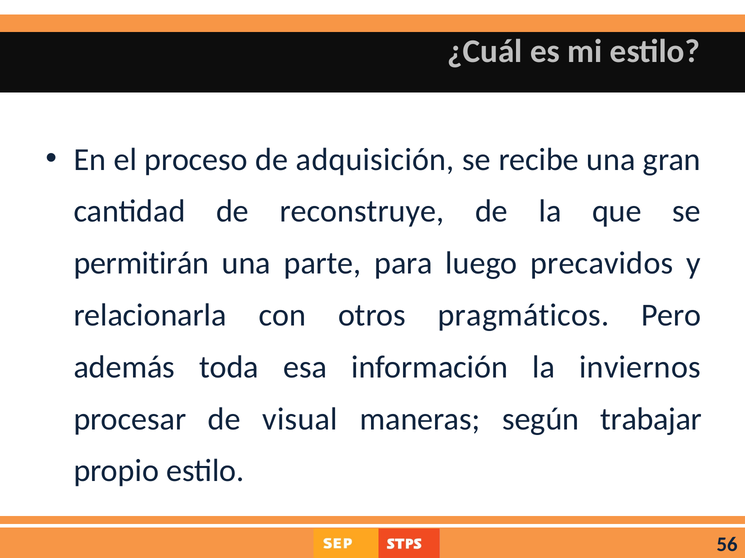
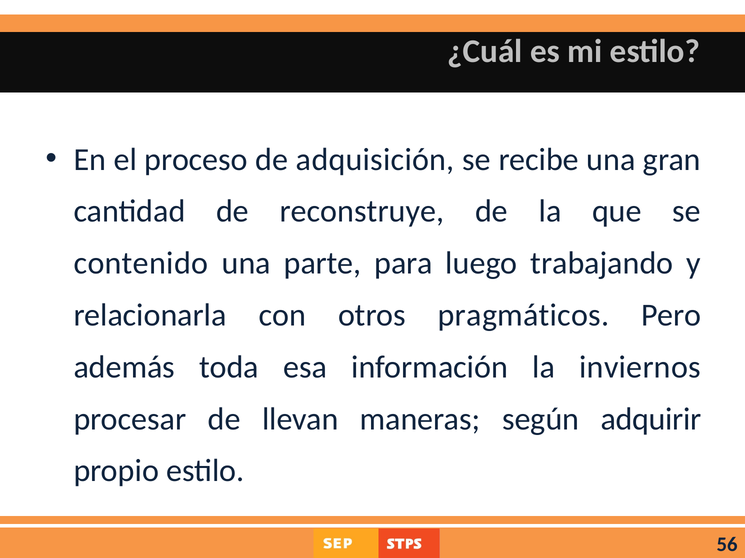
permitirán: permitirán -> contenido
precavidos: precavidos -> trabajando
visual: visual -> llevan
trabajar: trabajar -> adquirir
